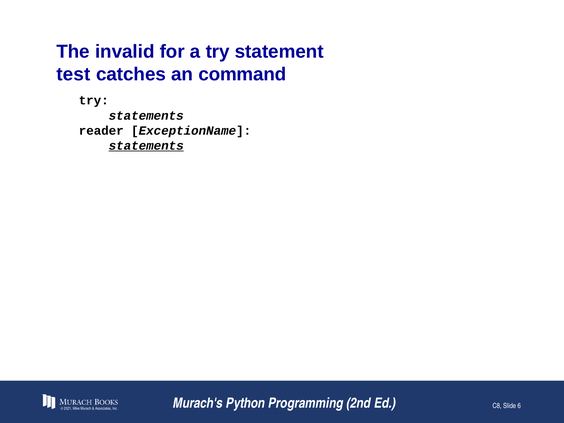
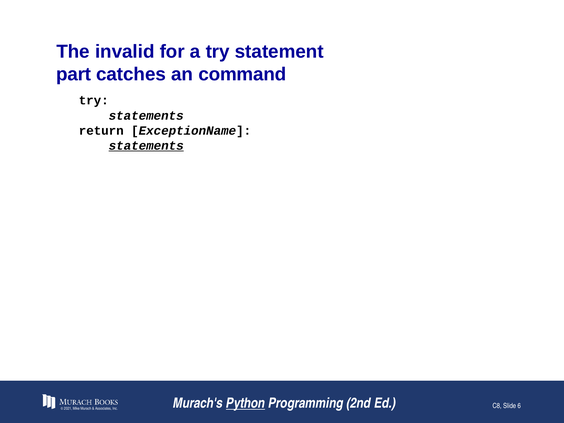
test: test -> part
reader: reader -> return
Python underline: none -> present
